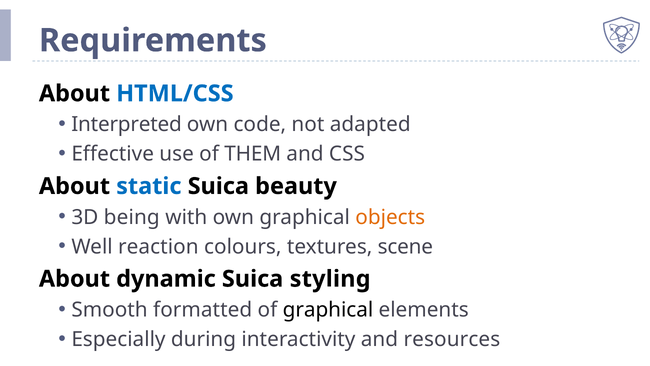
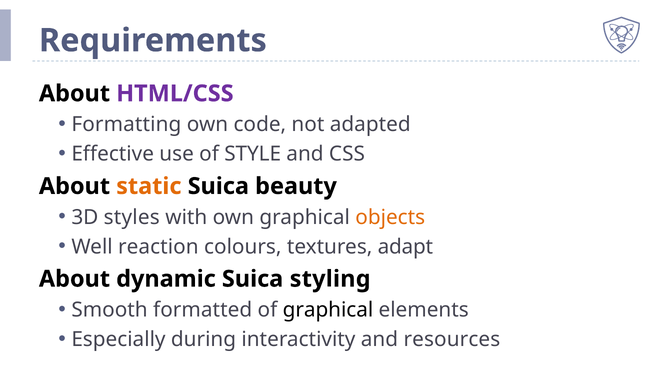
HTML/CSS colour: blue -> purple
Interpreted: Interpreted -> Formatting
THEM: THEM -> STYLE
static colour: blue -> orange
being: being -> styles
scene: scene -> adapt
